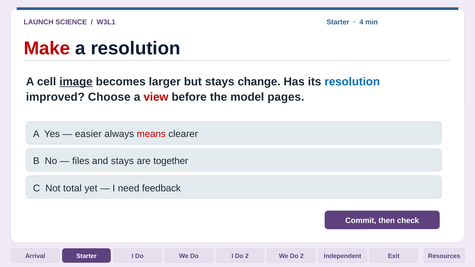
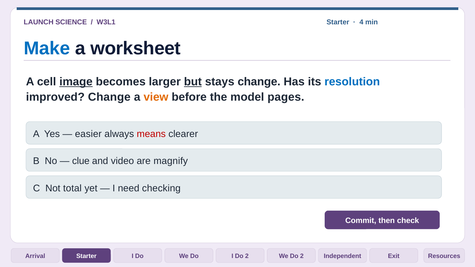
Make colour: red -> blue
a resolution: resolution -> worksheet
but underline: none -> present
improved Choose: Choose -> Change
view colour: red -> orange
files: files -> clue
and stays: stays -> video
together: together -> magnify
feedback: feedback -> checking
